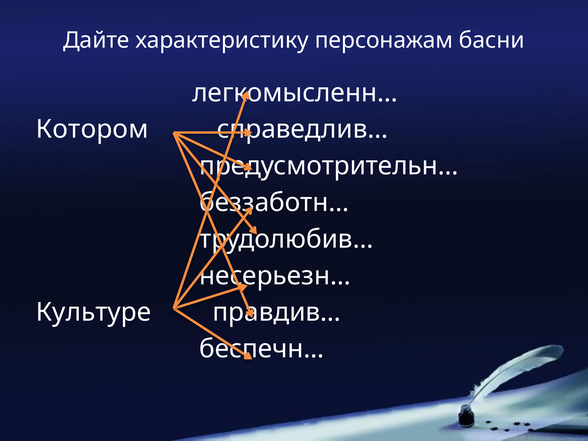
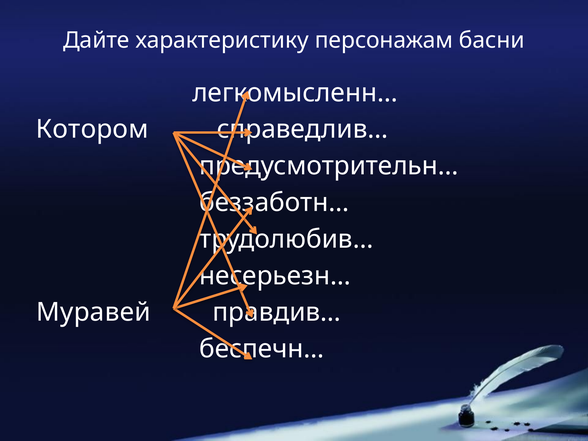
Культуре: Культуре -> Муравей
